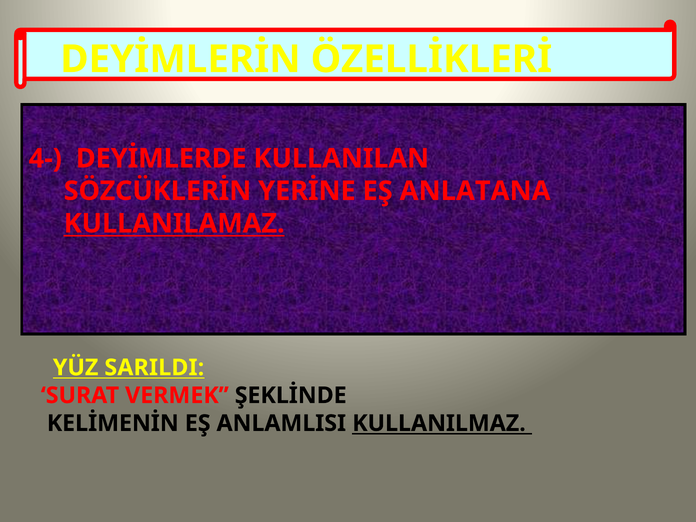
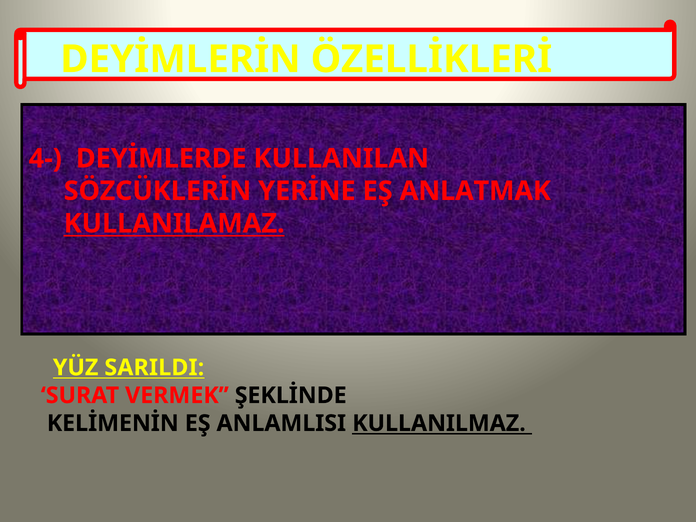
ANLATANA: ANLATANA -> ANLATMAK
